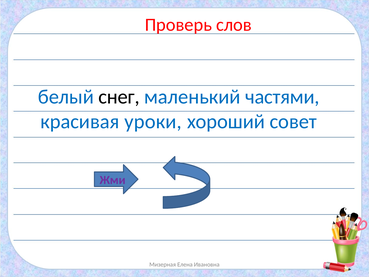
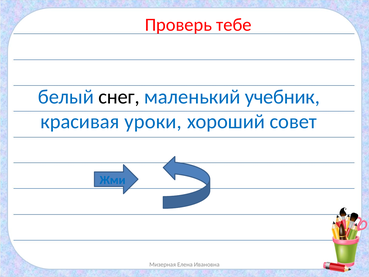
слов: слов -> тебе
частями: частями -> учебник
Жми colour: purple -> blue
